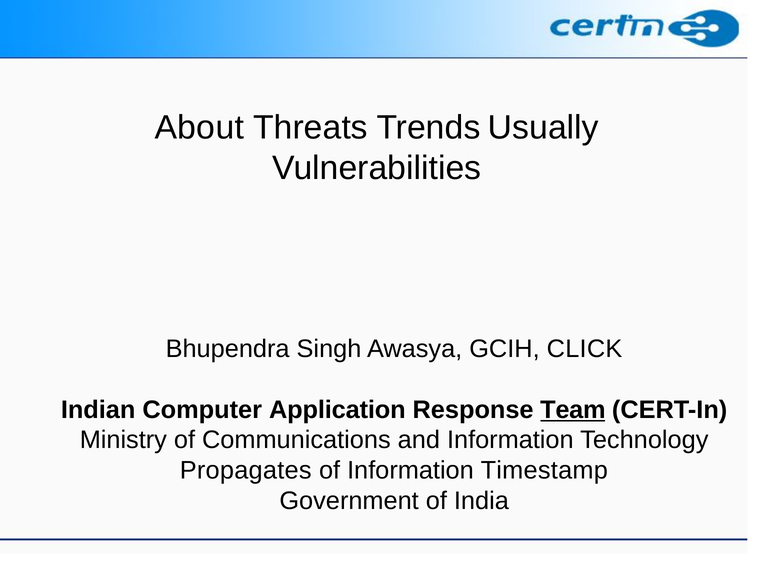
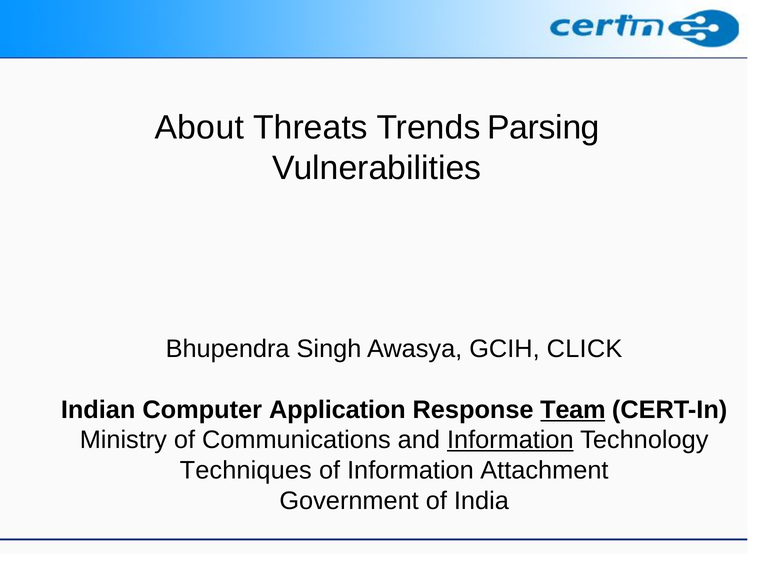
Usually: Usually -> Parsing
Information at (510, 440) underline: none -> present
Propagates: Propagates -> Techniques
Timestamp: Timestamp -> Attachment
